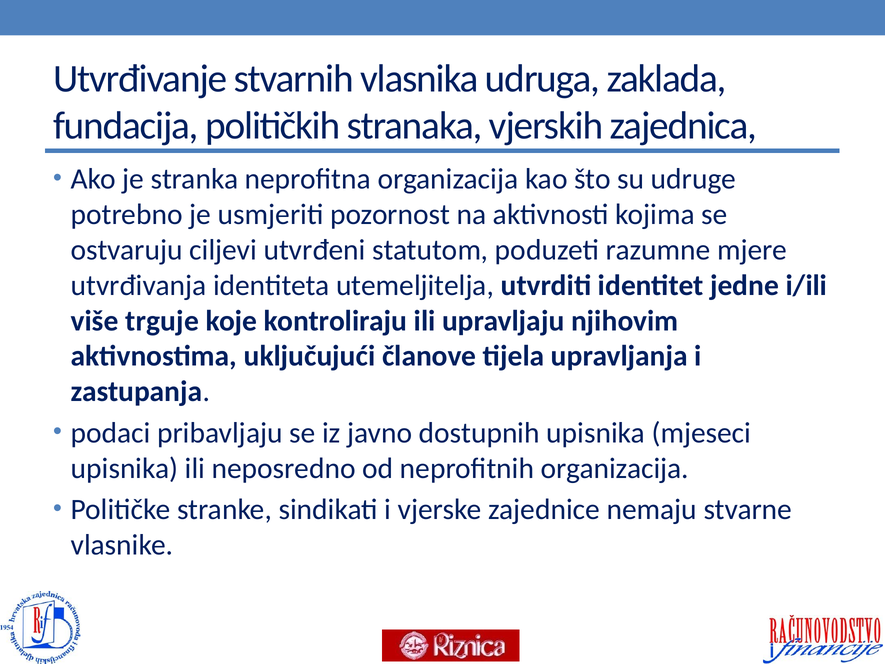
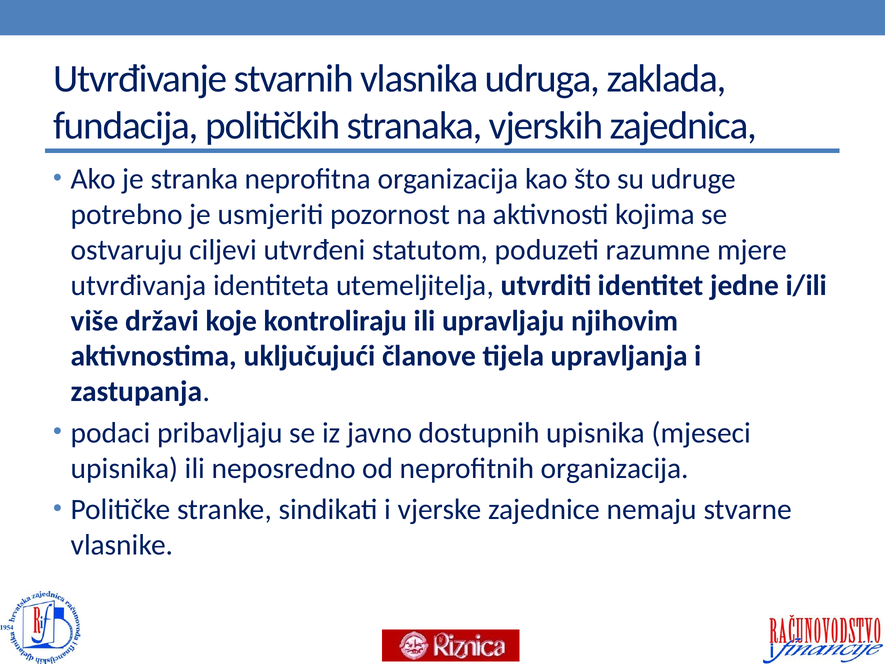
trguje: trguje -> državi
